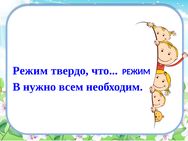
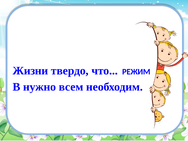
Режим at (30, 71): Режим -> Жизни
